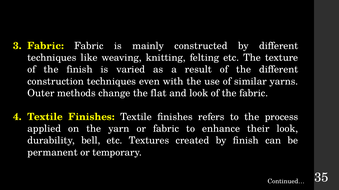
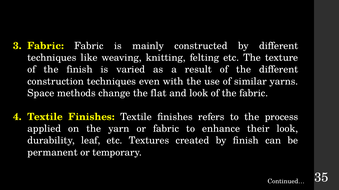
Outer: Outer -> Space
bell: bell -> leaf
